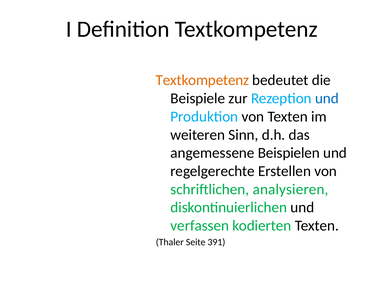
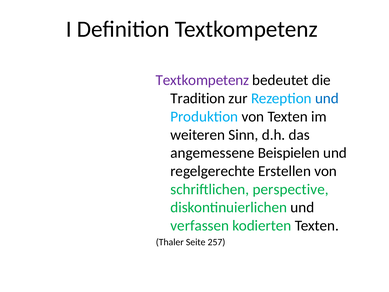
Textkompetenz at (202, 80) colour: orange -> purple
Beispiele: Beispiele -> Tradition
analysieren: analysieren -> perspective
391: 391 -> 257
